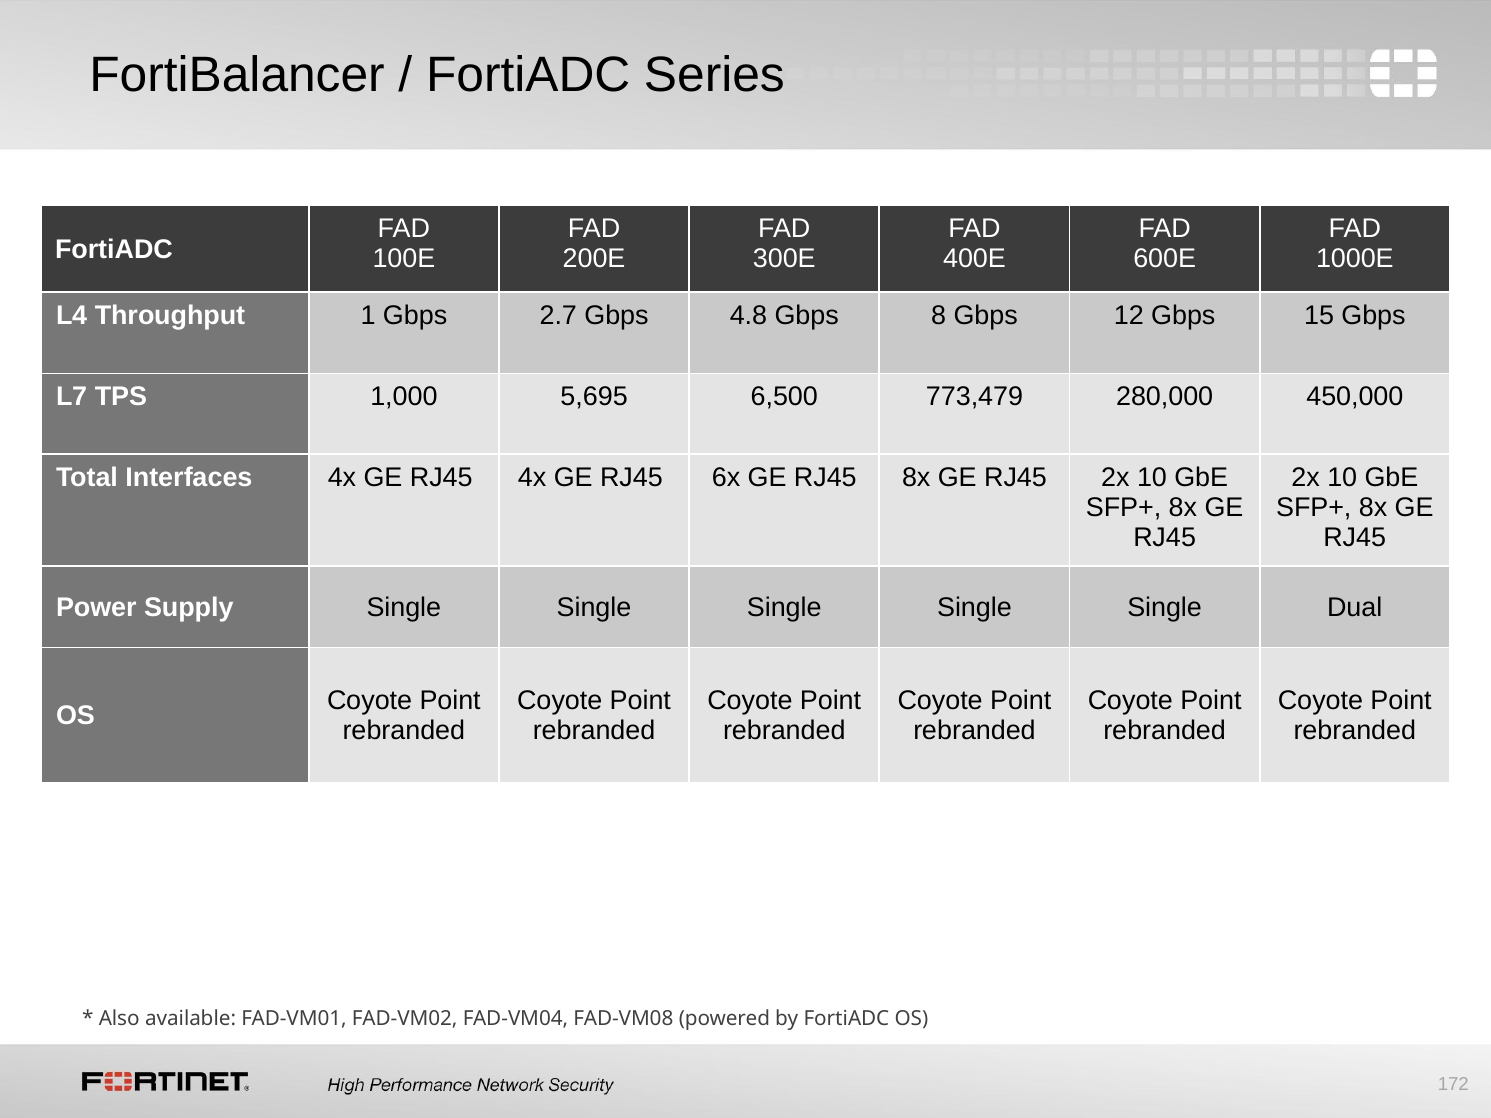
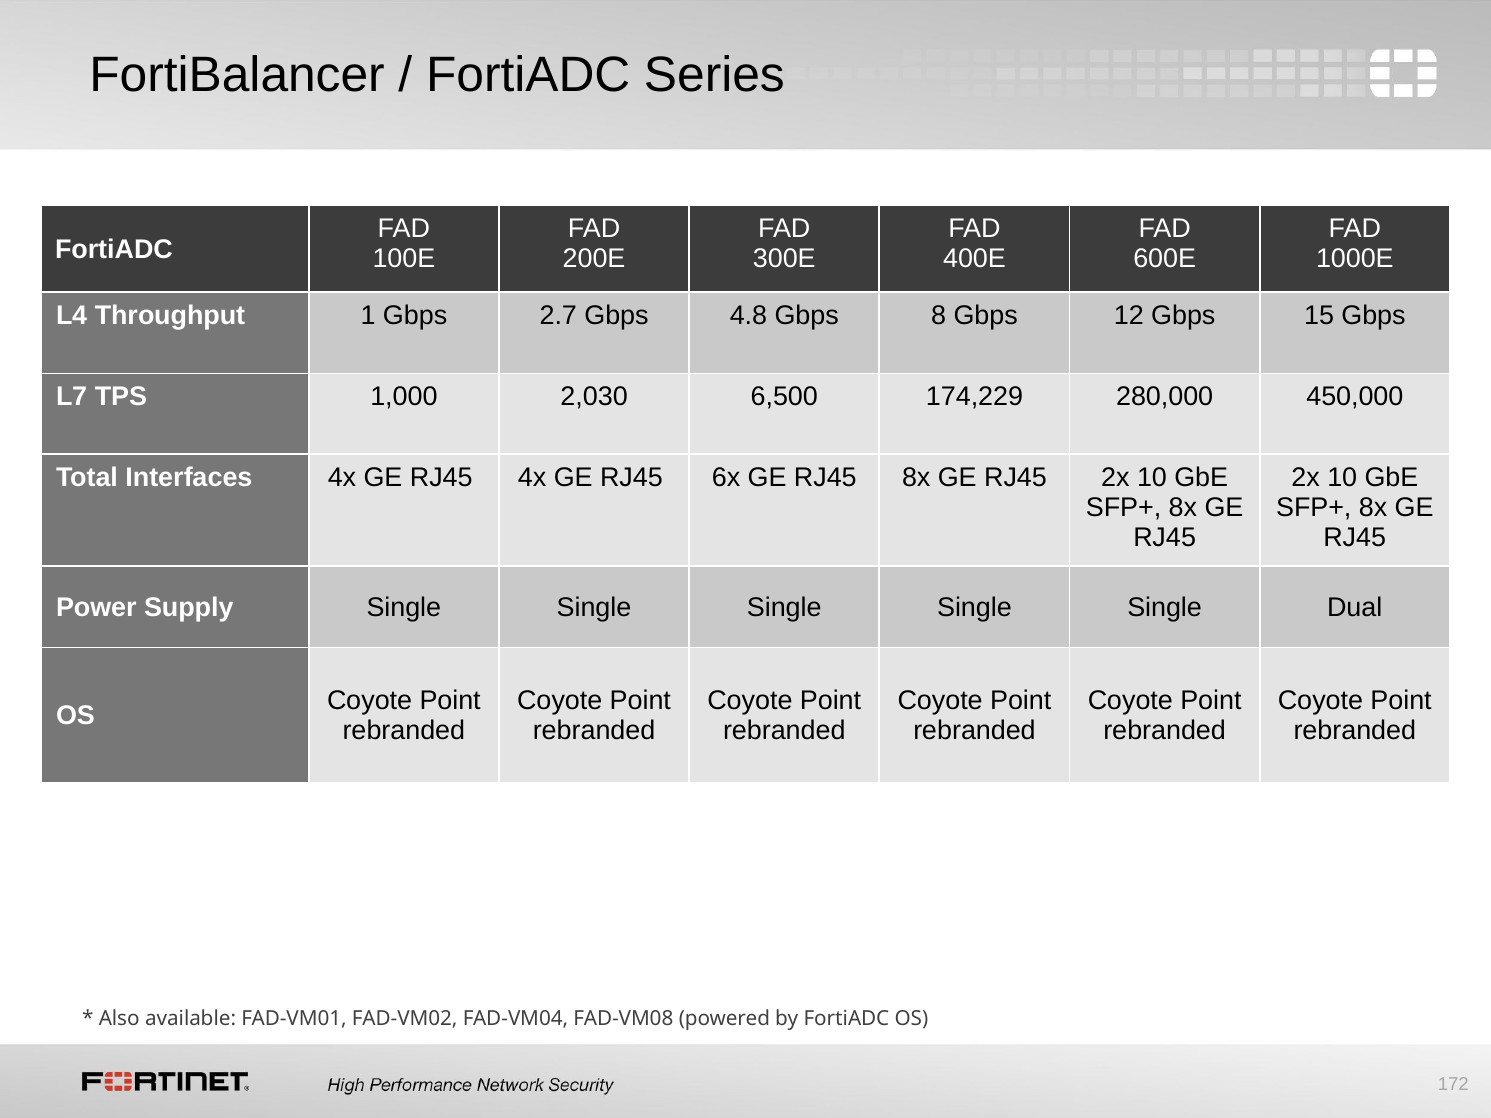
5,695: 5,695 -> 2,030
773,479: 773,479 -> 174,229
